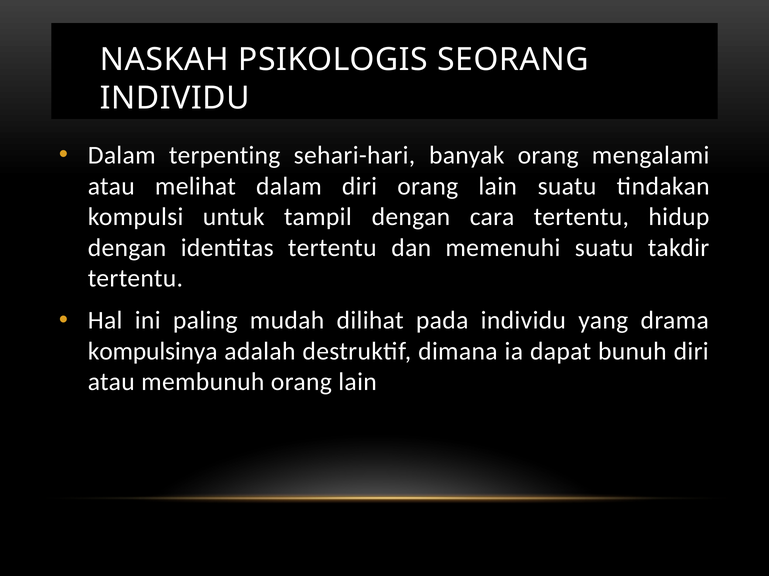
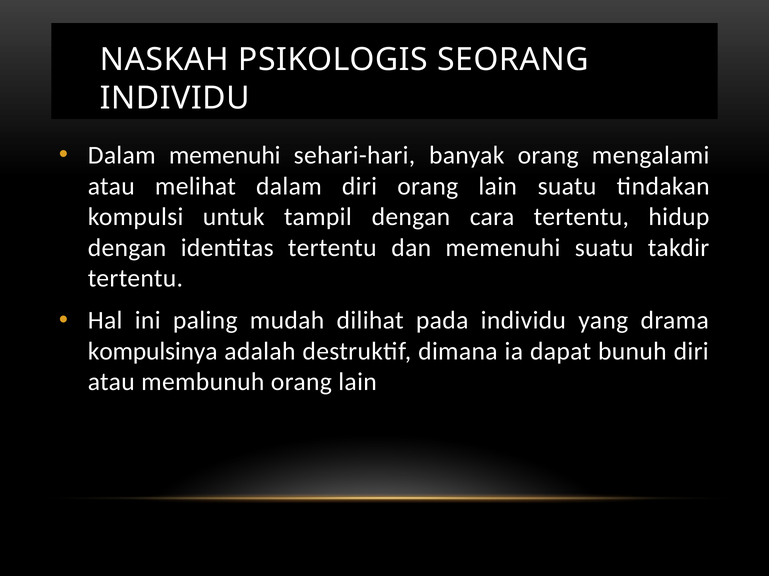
Dalam terpenting: terpenting -> memenuhi
